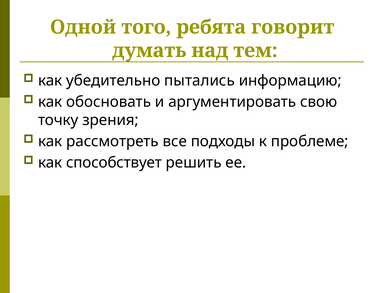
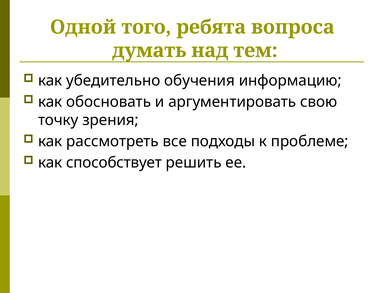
говорит: говорит -> вопроса
пытались: пытались -> обучения
